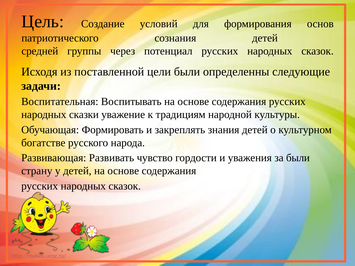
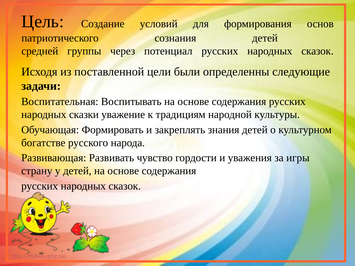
за были: были -> игры
